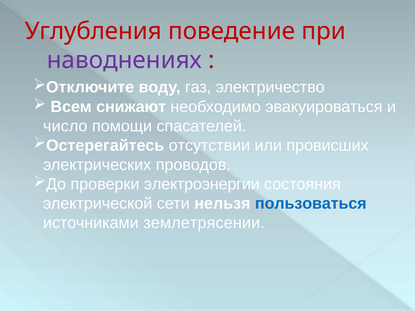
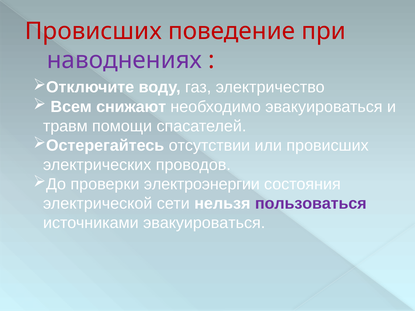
Углубления at (93, 31): Углубления -> Провисших
число: число -> травм
пользоваться colour: blue -> purple
источниками землетрясении: землетрясении -> эвакуироваться
